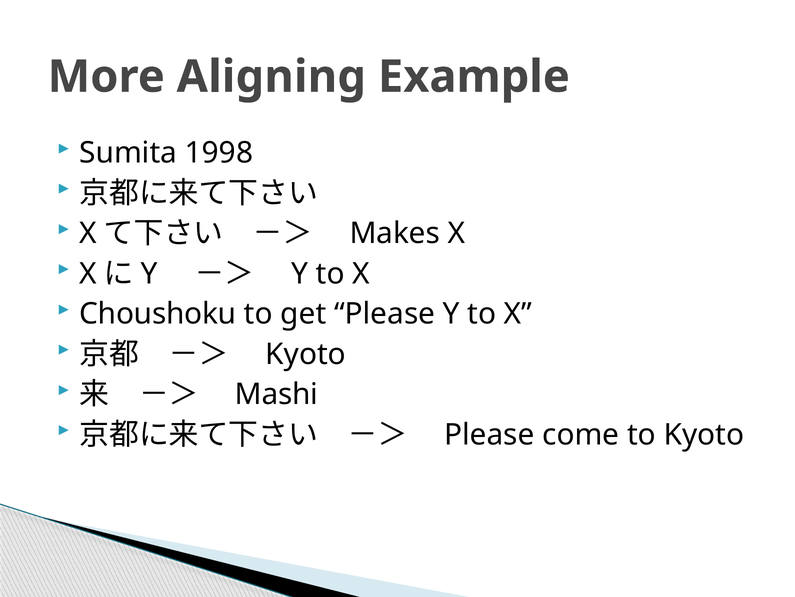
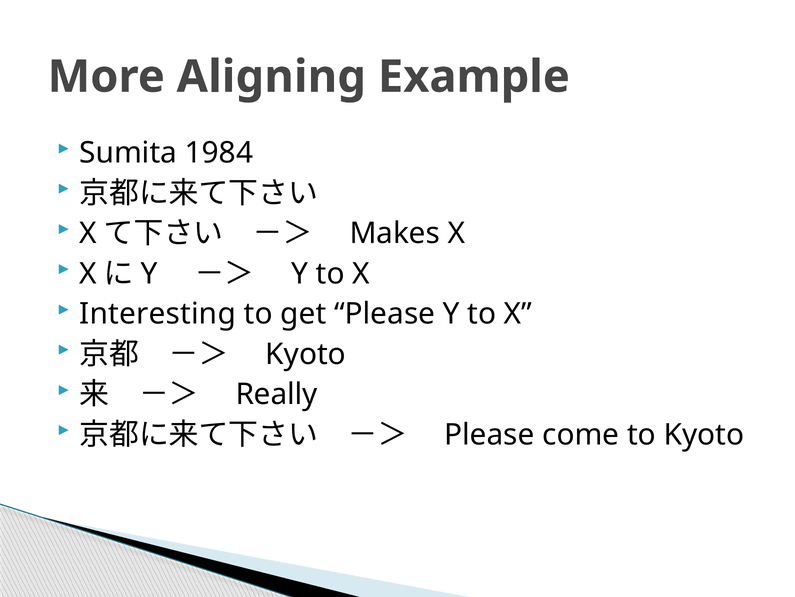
1998: 1998 -> 1984
Choushoku: Choushoku -> Interesting
Mashi: Mashi -> Really
